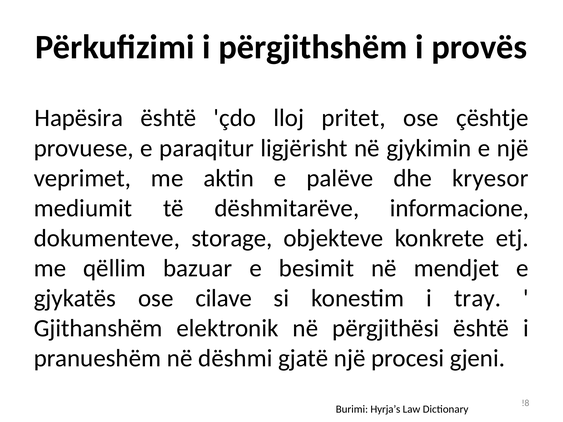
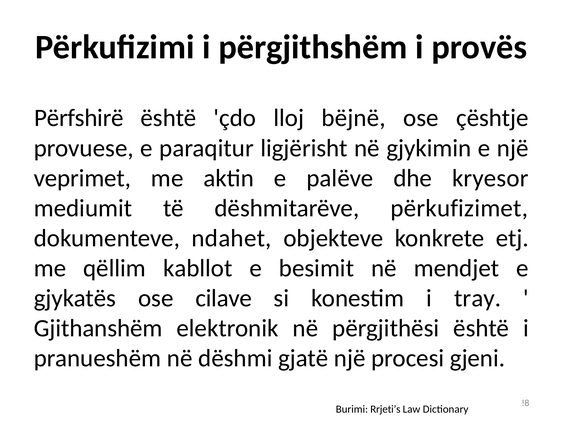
Hapësira: Hapësira -> Përfshirë
pritet: pritet -> bëjnë
informacione: informacione -> përkufizimet
storage: storage -> ndahet
bazuar: bazuar -> kabllot
Hyrja’s: Hyrja’s -> Rrjeti’s
